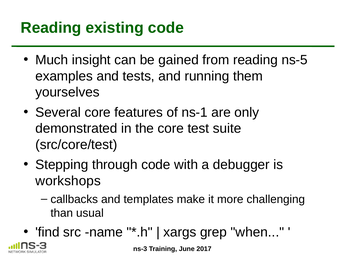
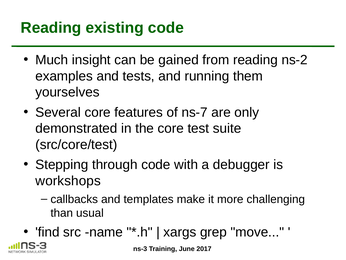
ns-5: ns-5 -> ns-2
ns-1: ns-1 -> ns-7
when: when -> move
